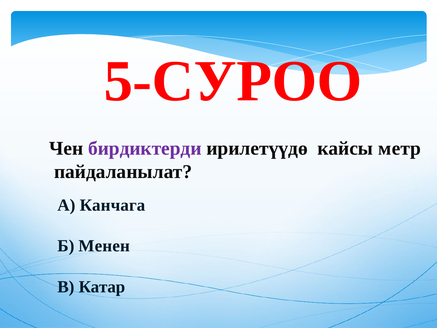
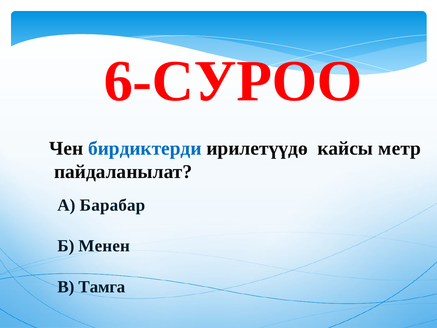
5-СУРОО: 5-СУРОО -> 6-СУРОО
бирдиктерди colour: purple -> blue
Канчага: Канчага -> Барабар
Катар: Катар -> Тамга
